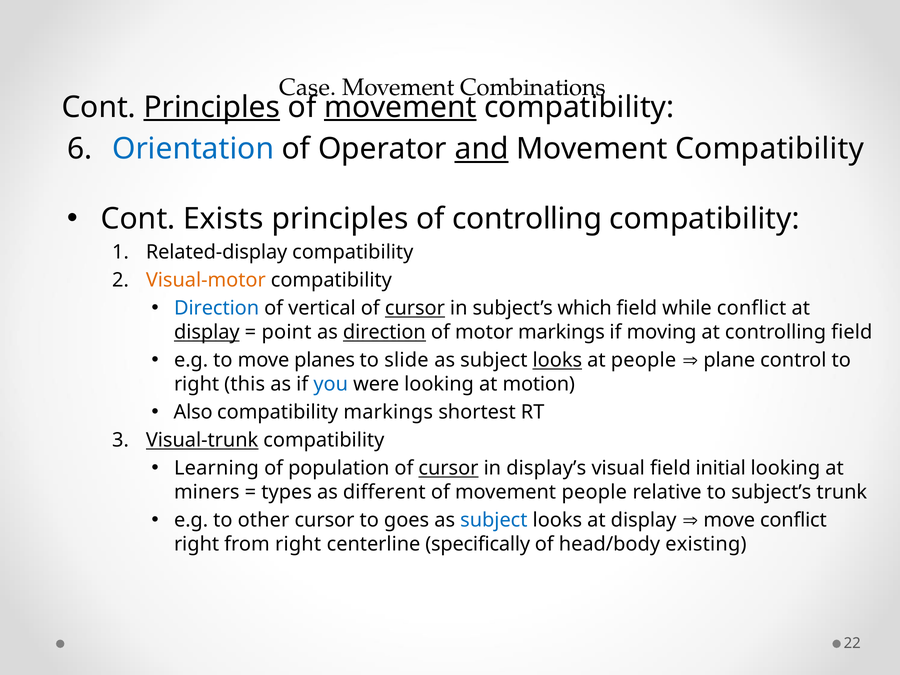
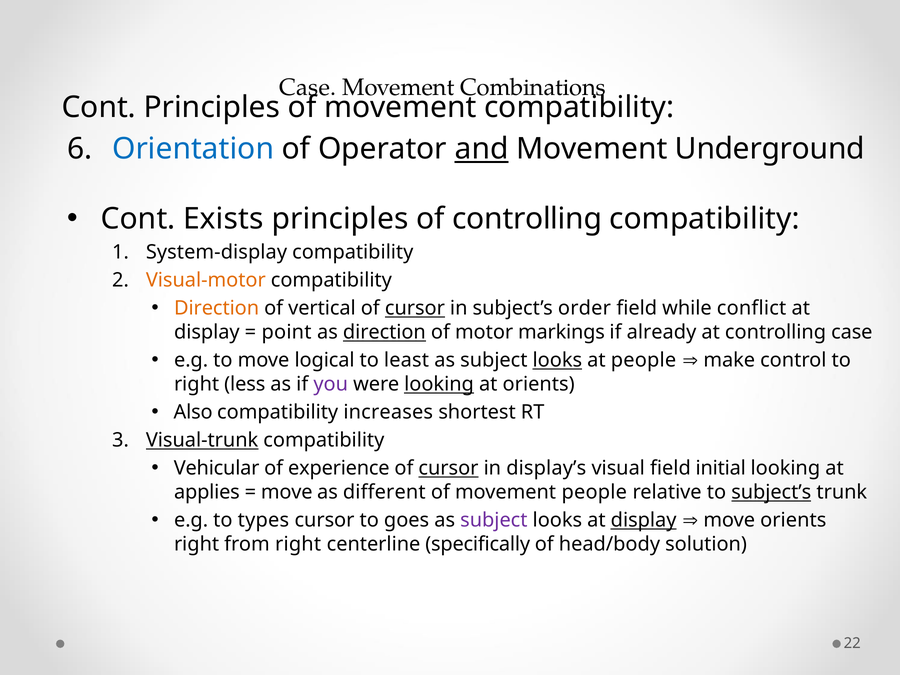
Principles at (212, 107) underline: present -> none
movement at (400, 107) underline: present -> none
Compatibility at (770, 149): Compatibility -> Underground
Related-display: Related-display -> System-display
Direction at (217, 308) colour: blue -> orange
which: which -> order
display at (207, 332) underline: present -> none
moving: moving -> already
controlling field: field -> case
planes: planes -> logical
slide: slide -> least
plane: plane -> make
this: this -> less
you colour: blue -> purple
looking at (439, 384) underline: none -> present
at motion: motion -> orients
compatibility markings: markings -> increases
Learning: Learning -> Vehicular
population: population -> experience
miners: miners -> applies
types at (287, 492): types -> move
subject’s at (771, 492) underline: none -> present
other: other -> types
subject at (494, 520) colour: blue -> purple
display at (644, 520) underline: none -> present
move conflict: conflict -> orients
existing: existing -> solution
